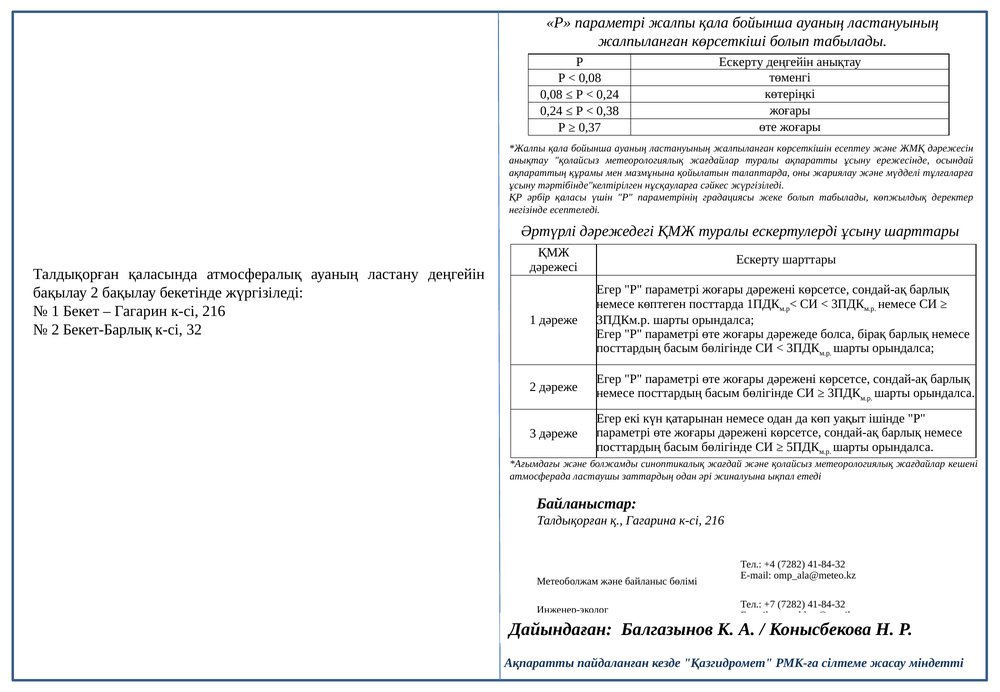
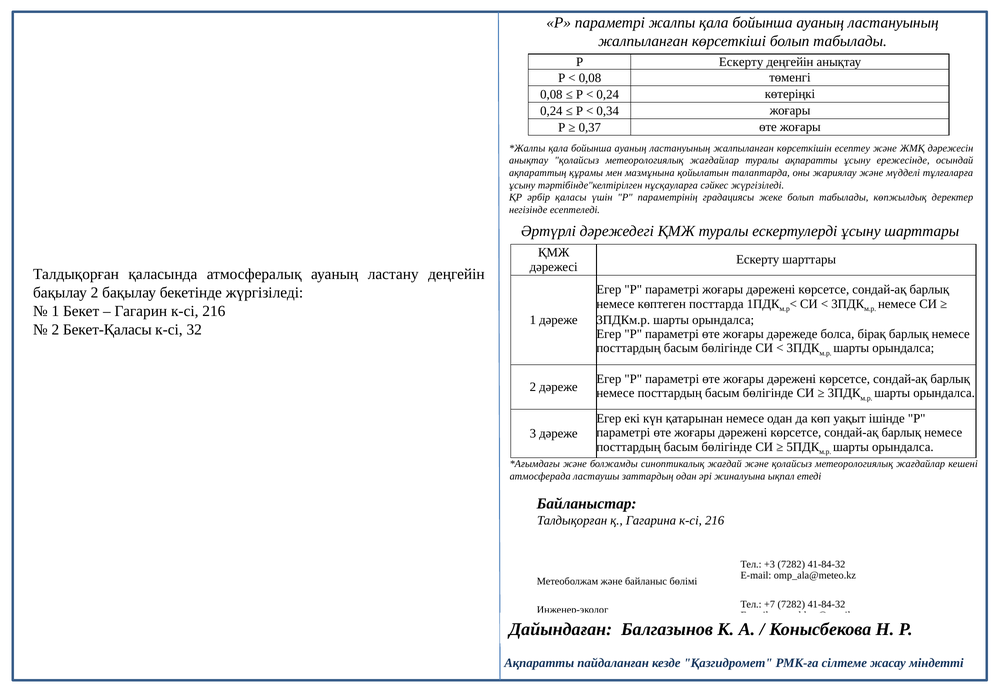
0,38: 0,38 -> 0,34
Бекет-Барлық: Бекет-Барлық -> Бекет-Қаласы
+4: +4 -> +3
